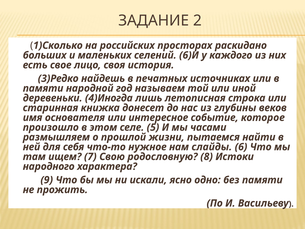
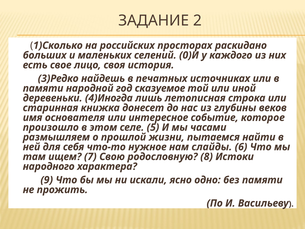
6)И: 6)И -> 0)И
называем: называем -> сказуемое
